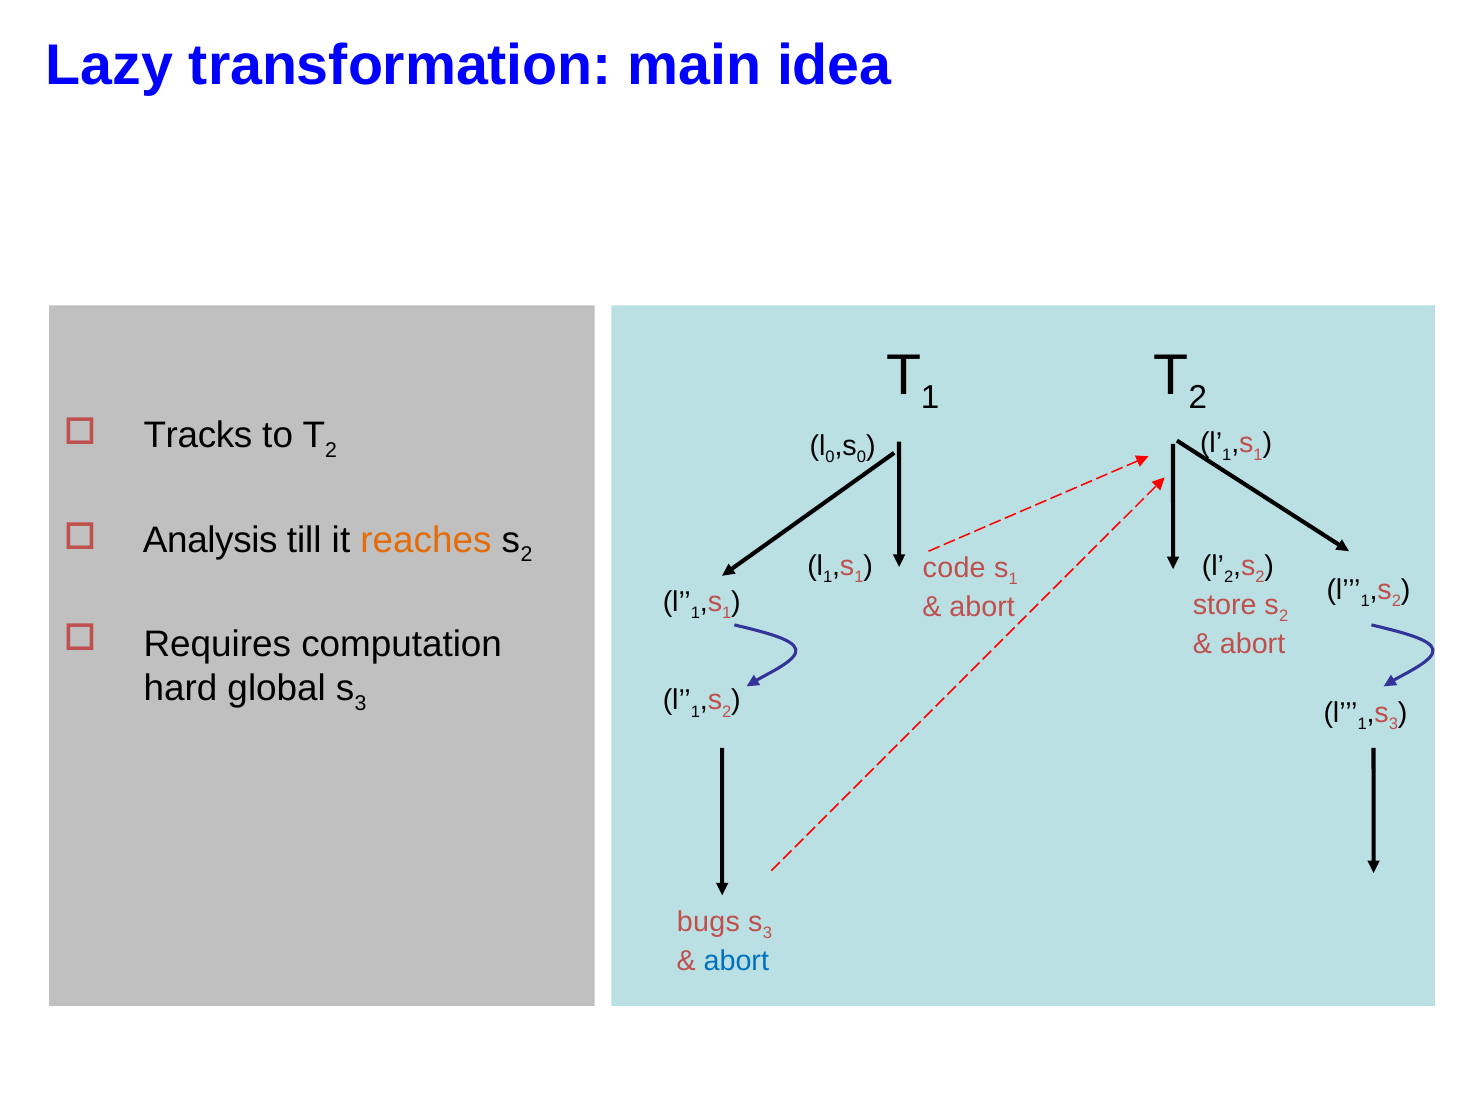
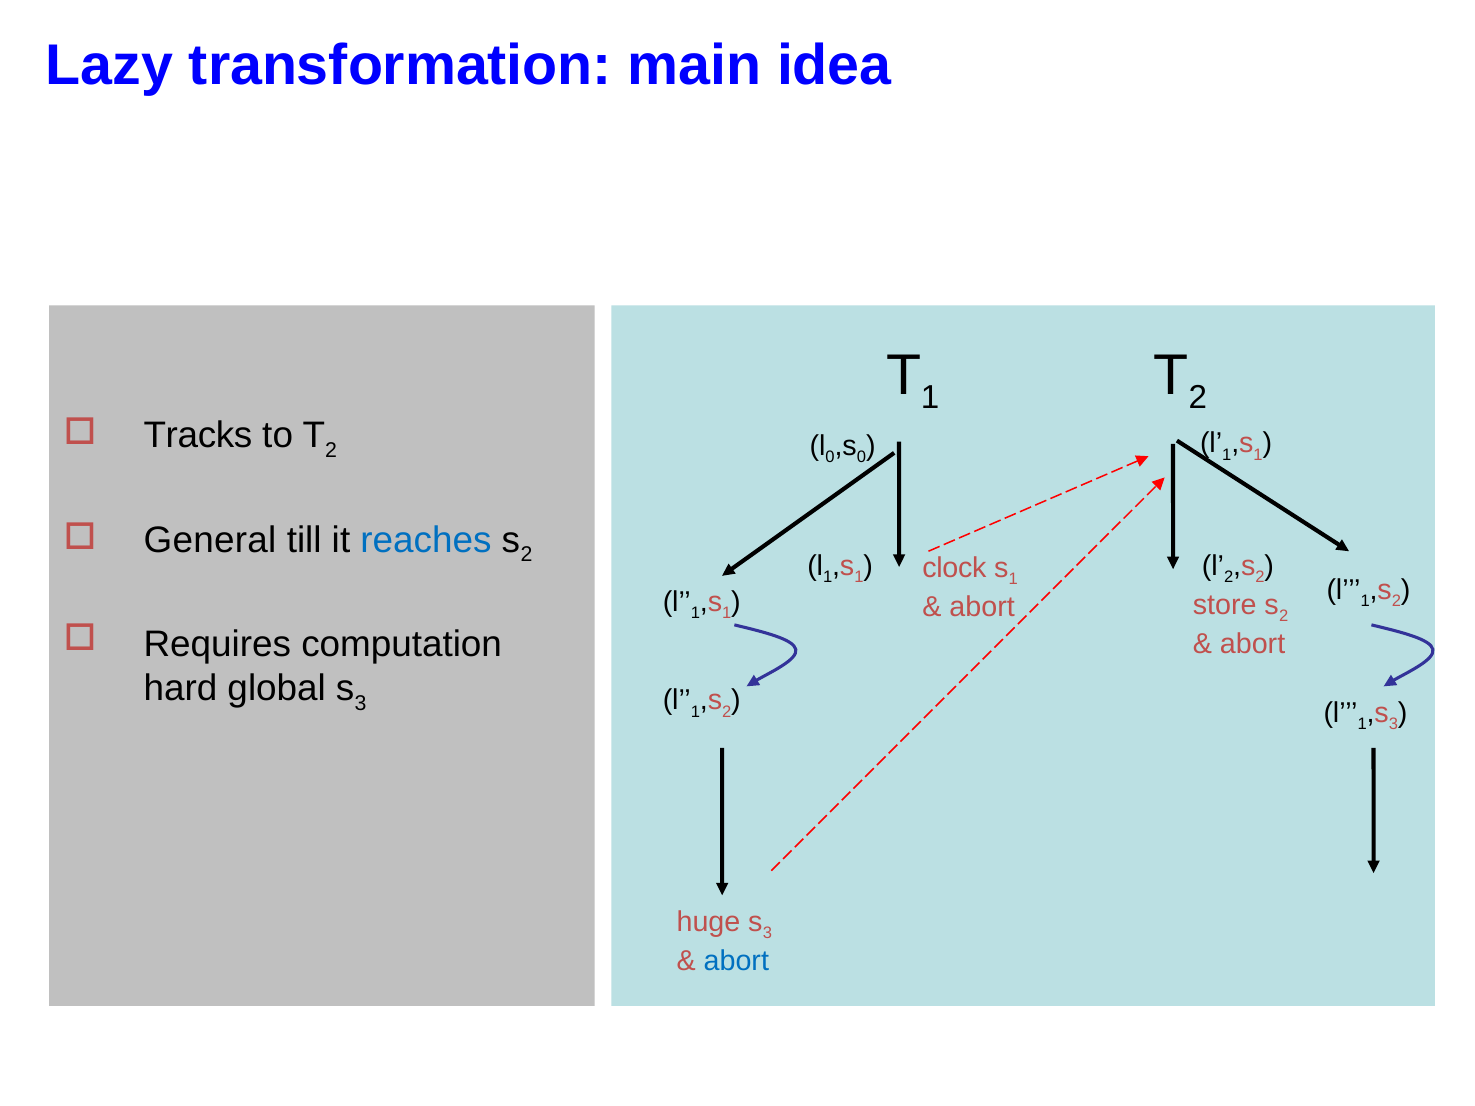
Analysis: Analysis -> General
reaches colour: orange -> blue
code: code -> clock
bugs: bugs -> huge
